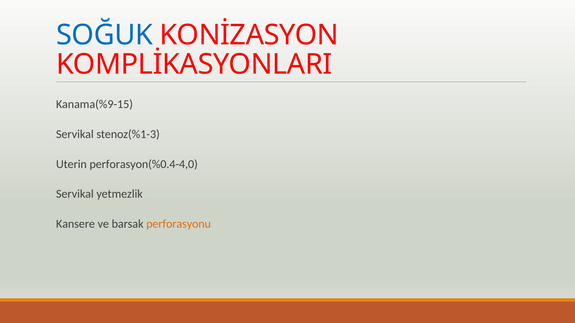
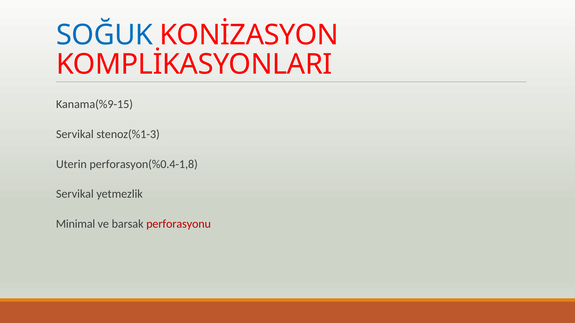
perforasyon(%0.4-4,0: perforasyon(%0.4-4,0 -> perforasyon(%0.4-1,8
Kansere: Kansere -> Minimal
perforasyonu colour: orange -> red
